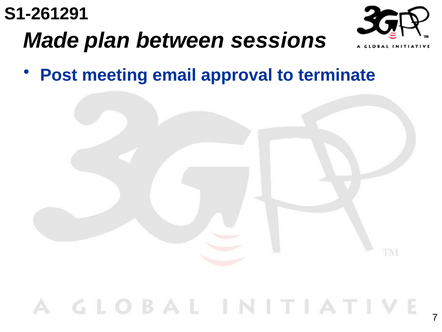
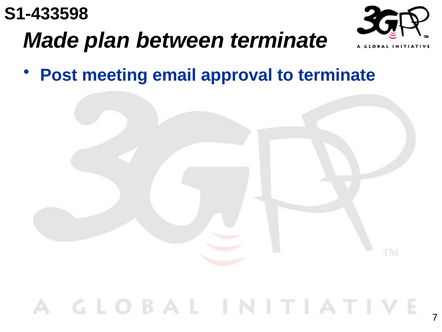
S1-261291: S1-261291 -> S1-433598
between sessions: sessions -> terminate
